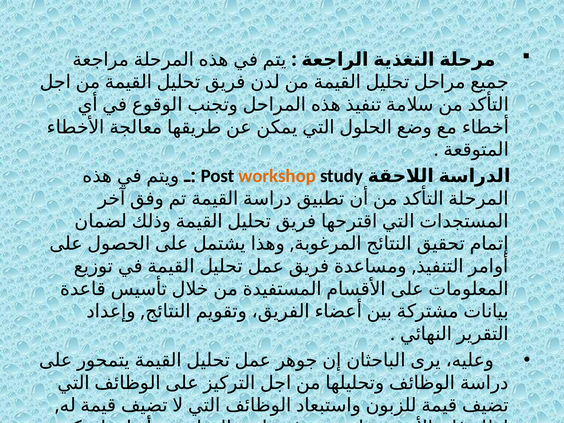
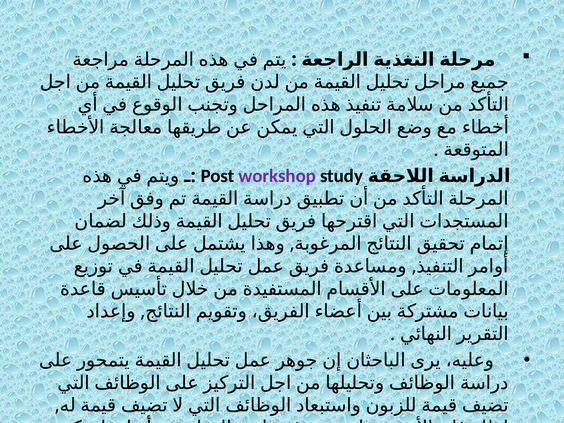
workshop colour: orange -> purple
